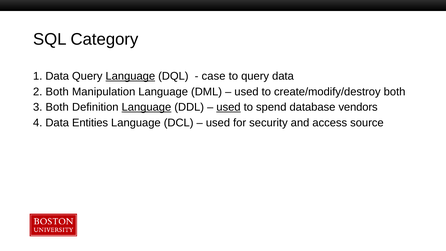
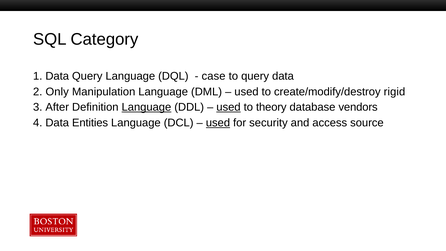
Language at (130, 76) underline: present -> none
2 Both: Both -> Only
create/modify/destroy both: both -> rigid
3 Both: Both -> After
spend: spend -> theory
used at (218, 123) underline: none -> present
